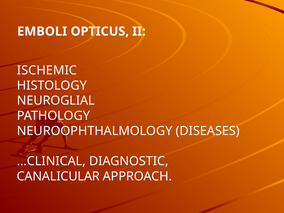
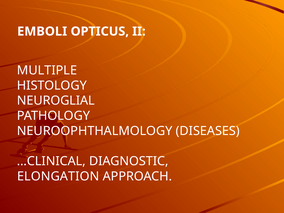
ISCHEMIC: ISCHEMIC -> MULTIPLE
CANALICULAR: CANALICULAR -> ELONGATION
